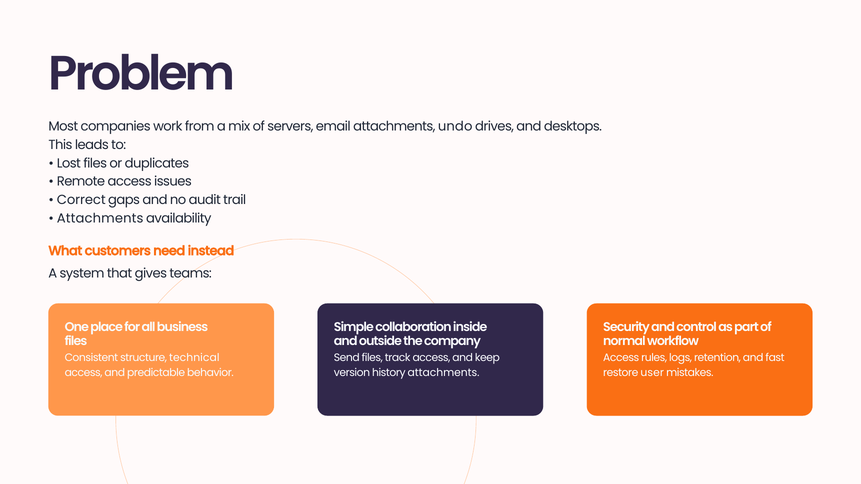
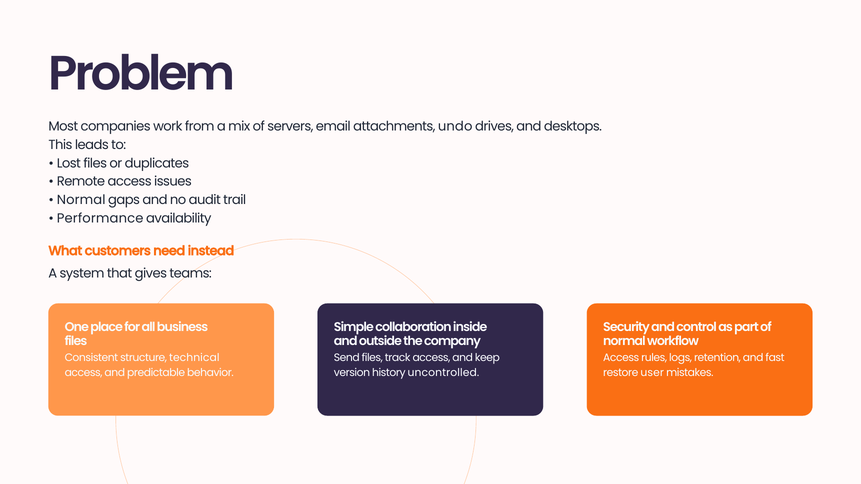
Correct at (81, 200): Correct -> Normal
Attachments at (100, 219): Attachments -> Performance
history attachments: attachments -> uncontrolled
